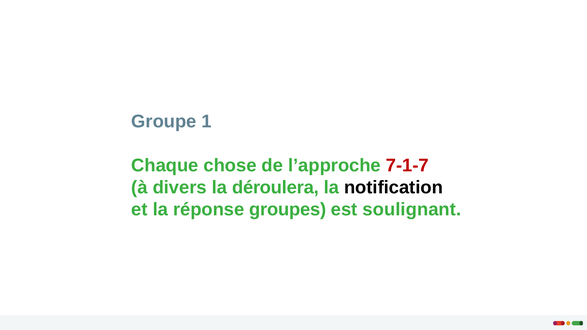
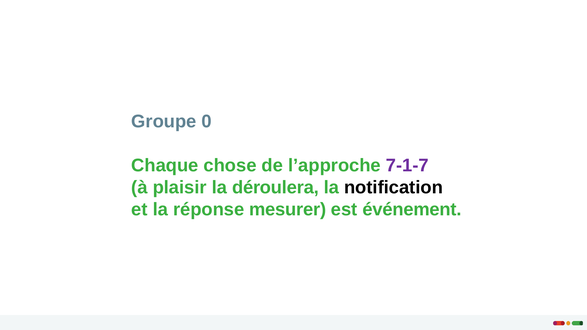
1: 1 -> 0
7-1-7 colour: red -> purple
divers: divers -> plaisir
groupes: groupes -> mesurer
soulignant: soulignant -> événement
